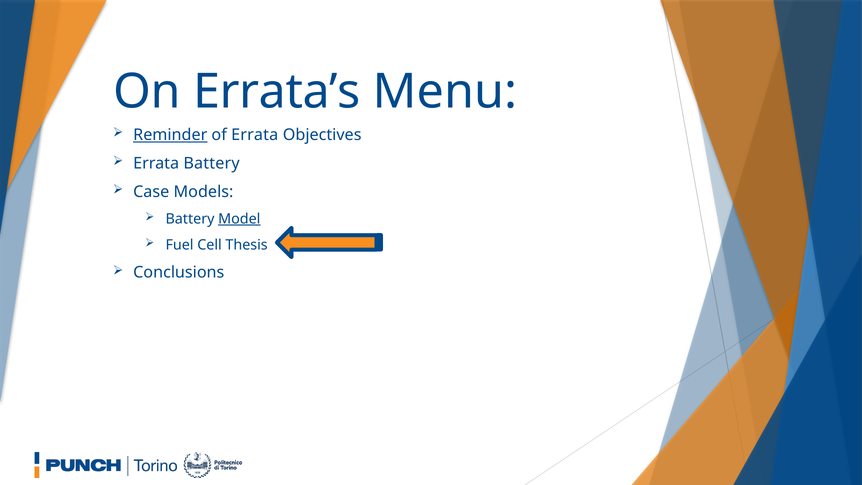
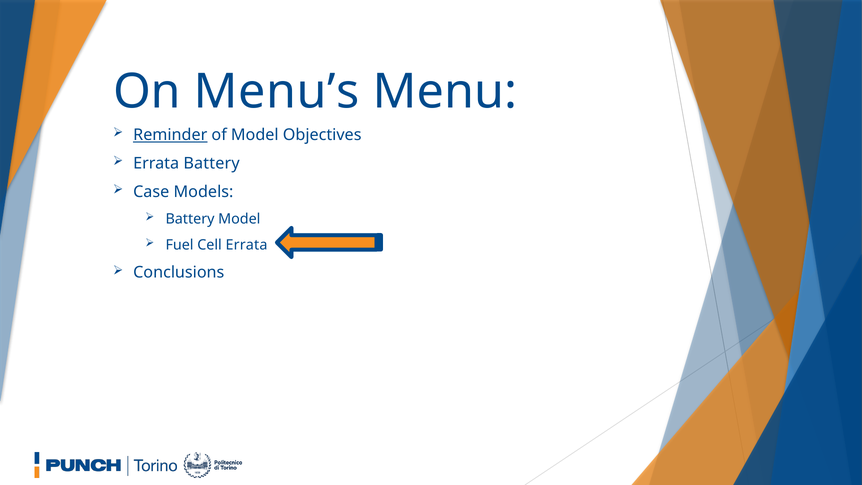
Errata’s: Errata’s -> Menu’s
of Errata: Errata -> Model
Model at (239, 219) underline: present -> none
Cell Thesis: Thesis -> Errata
